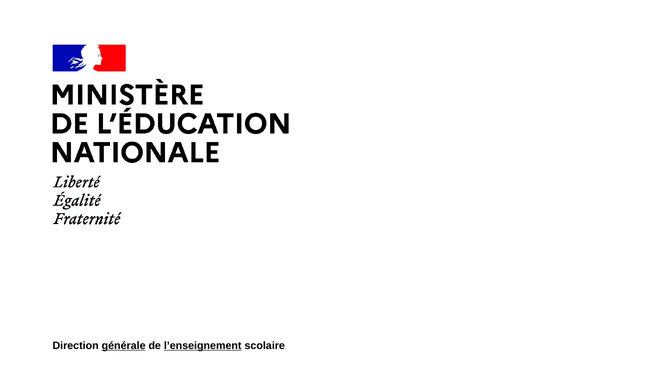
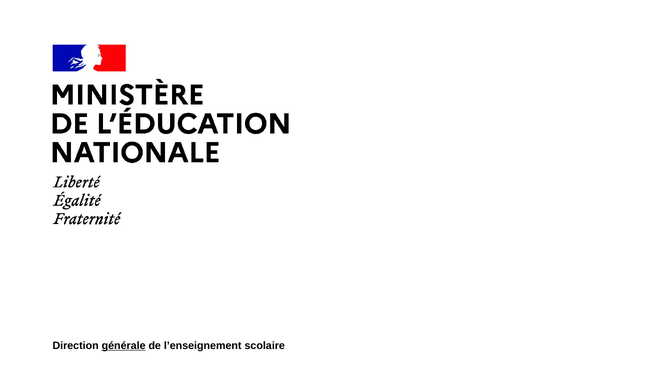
l’enseignement underline: present -> none
